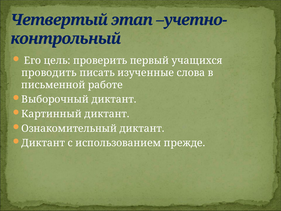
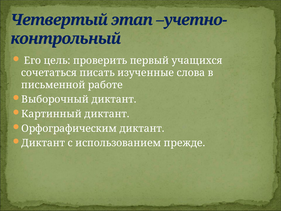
проводить: проводить -> сочетаться
Ознакомительный: Ознакомительный -> Орфографическим
